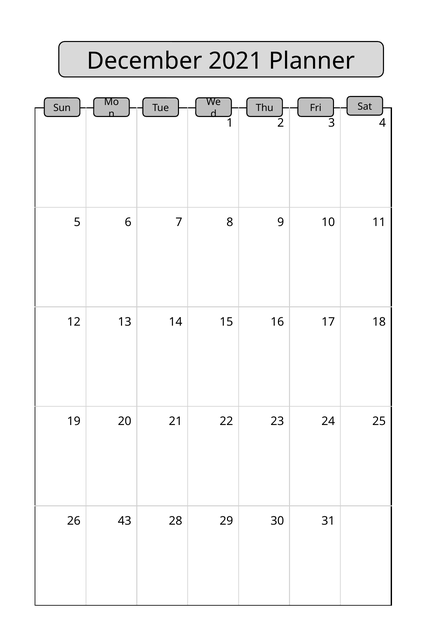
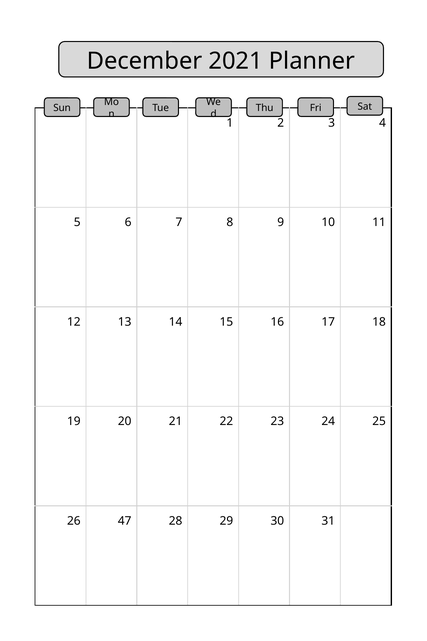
43: 43 -> 47
